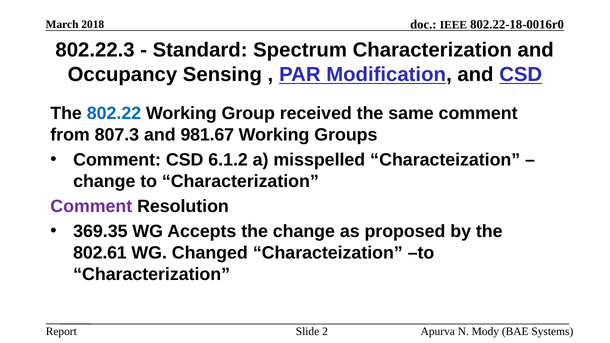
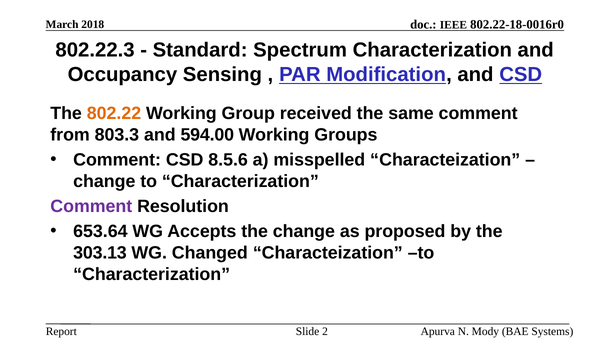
802.22 colour: blue -> orange
807.3: 807.3 -> 803.3
981.67: 981.67 -> 594.00
6.1.2: 6.1.2 -> 8.5.6
369.35: 369.35 -> 653.64
802.61: 802.61 -> 303.13
